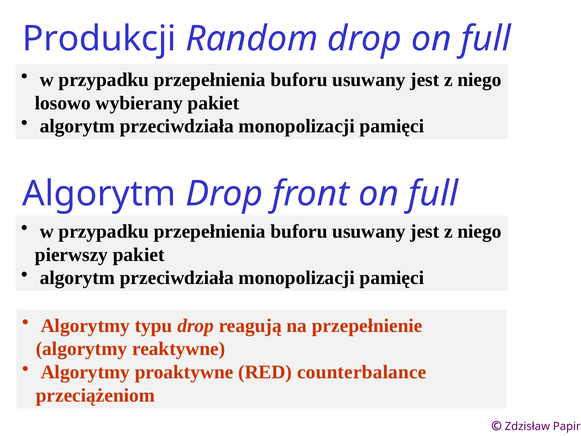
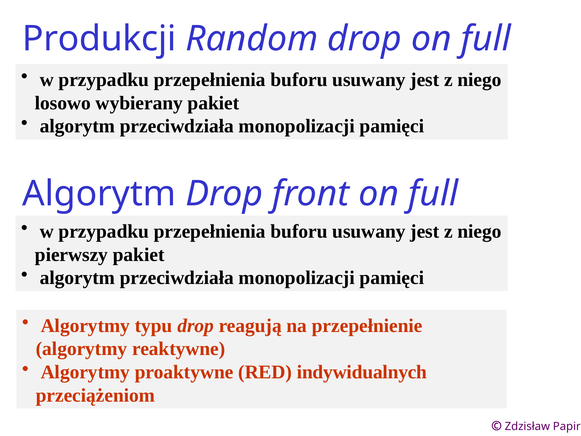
counterbalance: counterbalance -> indywidualnych
